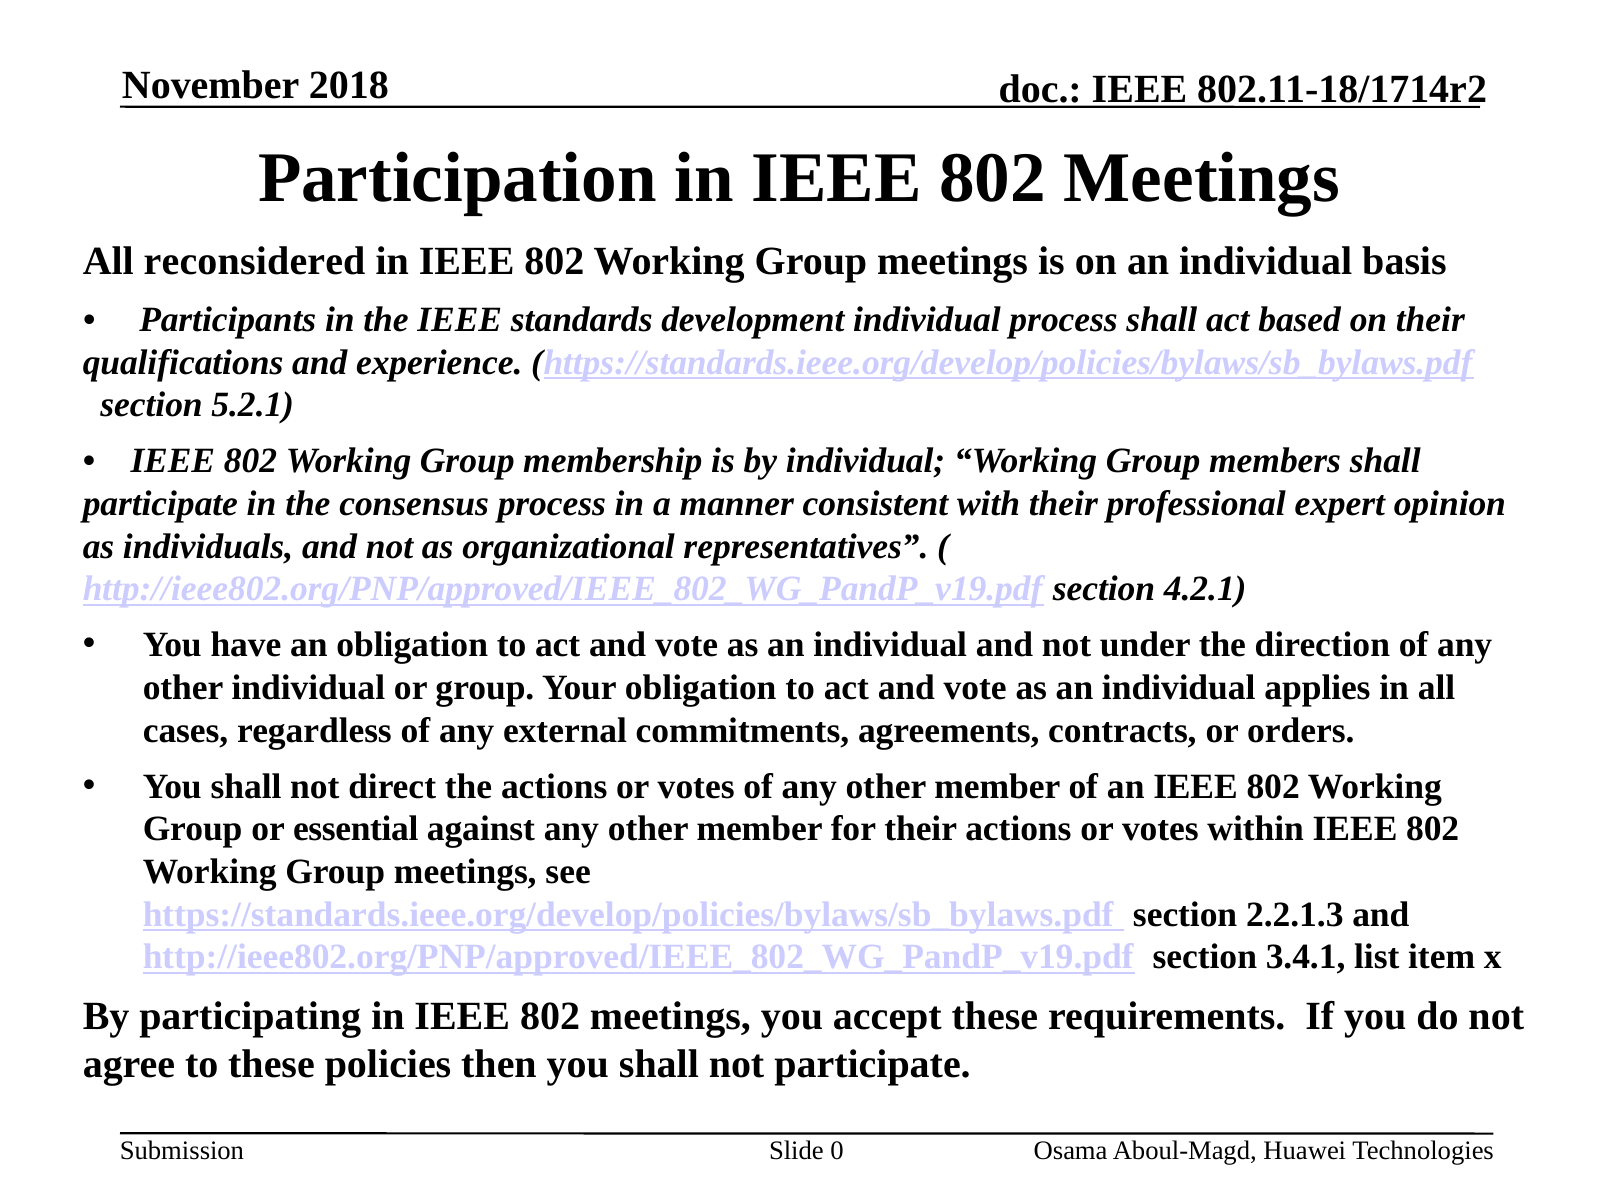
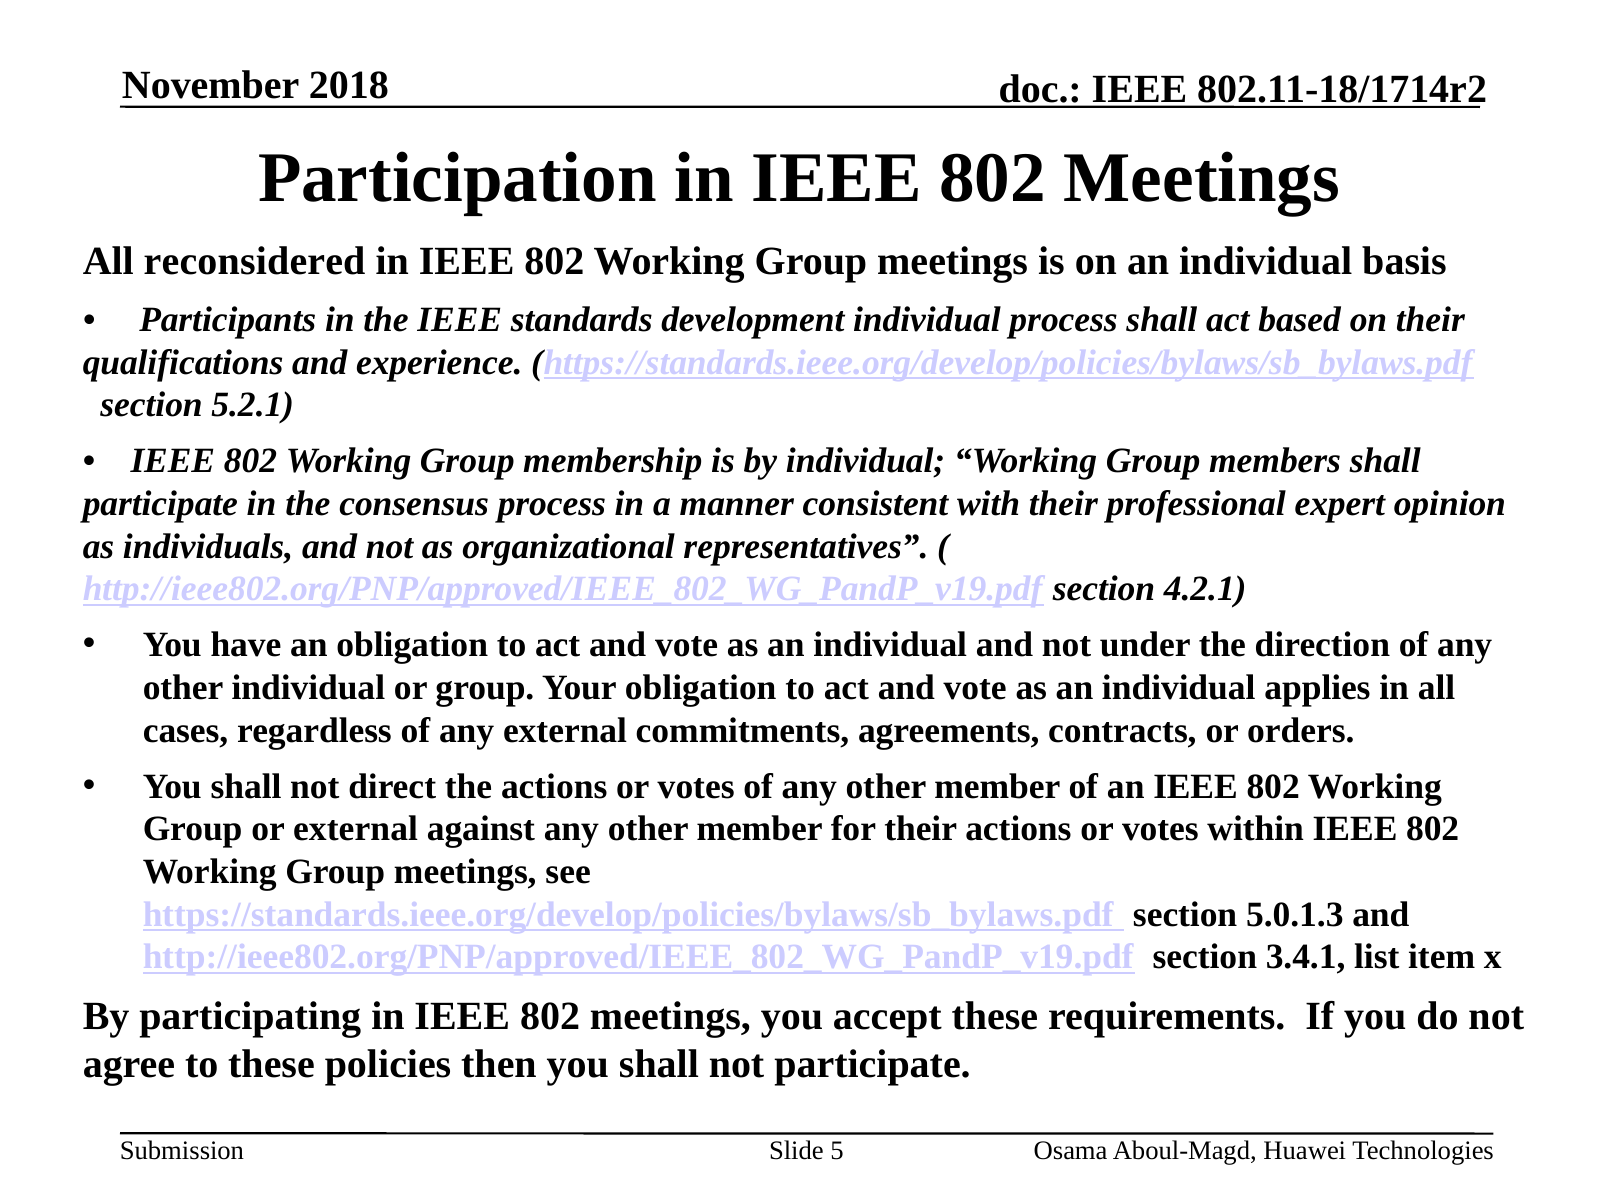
or essential: essential -> external
2.2.1.3: 2.2.1.3 -> 5.0.1.3
0: 0 -> 5
